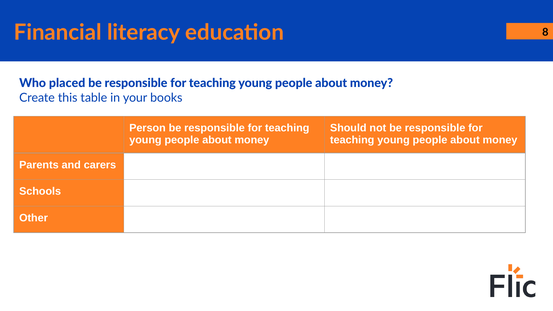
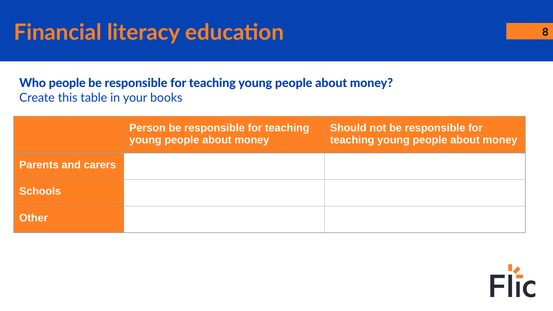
Who placed: placed -> people
